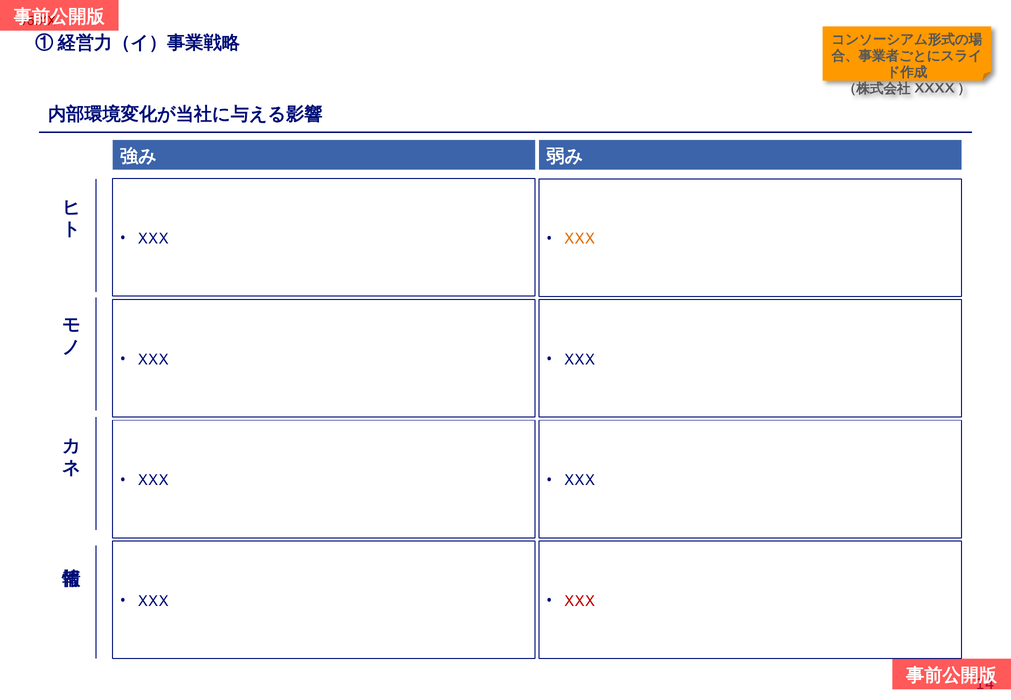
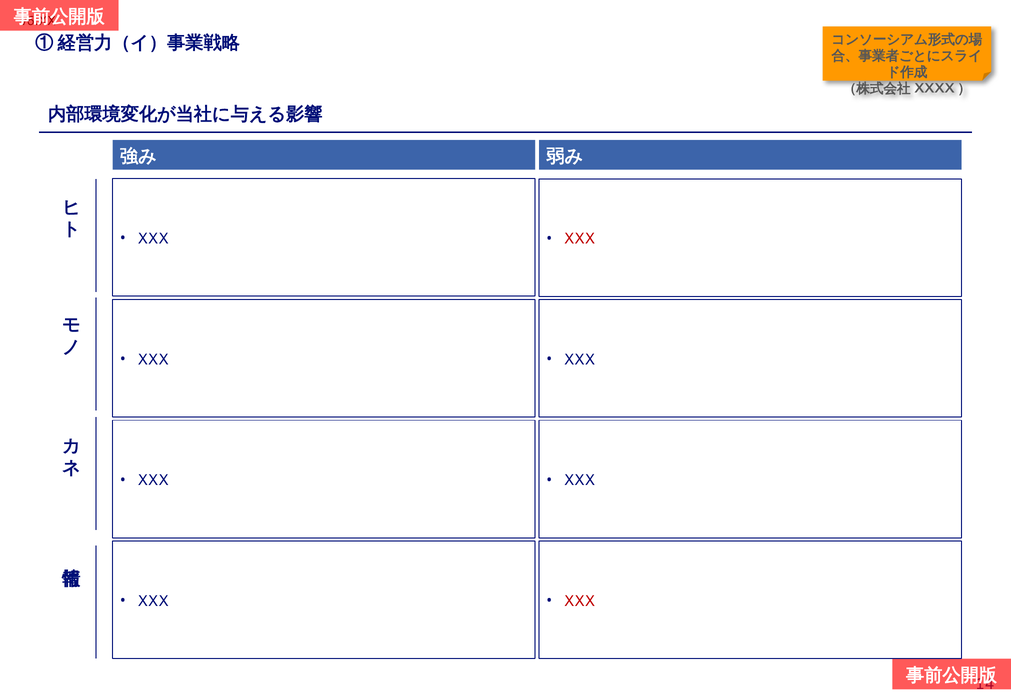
XXX at (579, 239) colour: orange -> red
